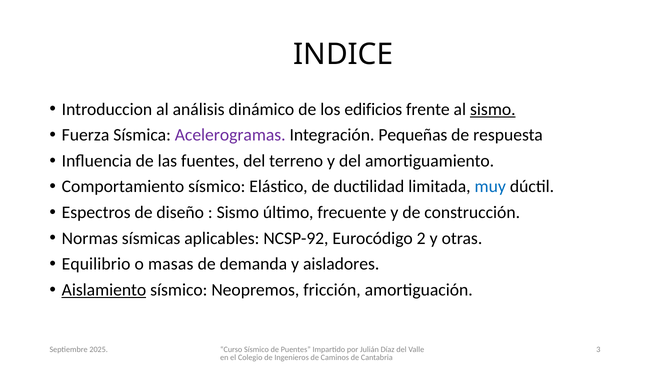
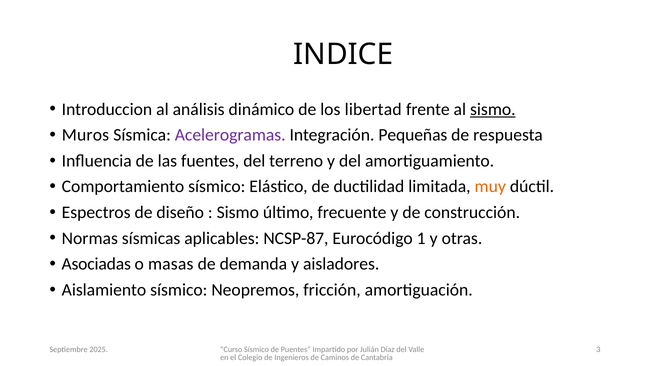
edificios: edificios -> libertad
Fuerza: Fuerza -> Muros
muy colour: blue -> orange
NCSP-92: NCSP-92 -> NCSP-87
2: 2 -> 1
Equilibrio: Equilibrio -> Asociadas
Aislamiento underline: present -> none
